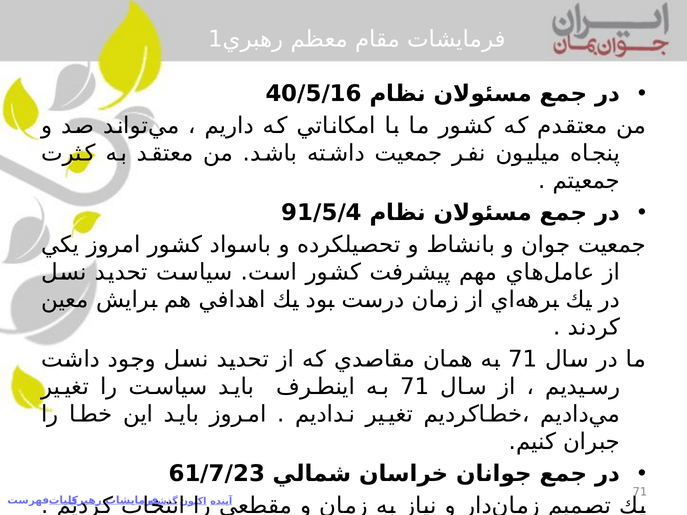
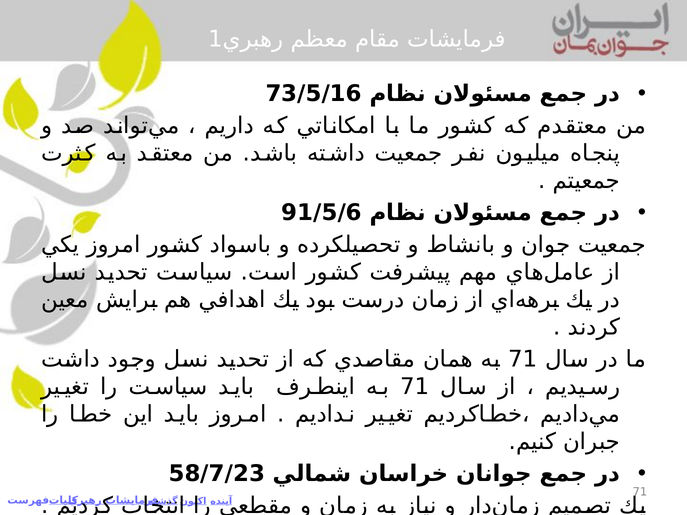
40/5/16: 40/5/16 -> 73/5/16
91/5/4: 91/5/4 -> 91/5/6
61/7/23: 61/7/23 -> 58/7/23
